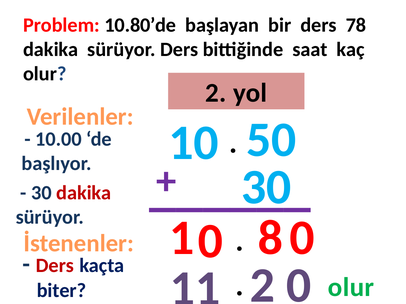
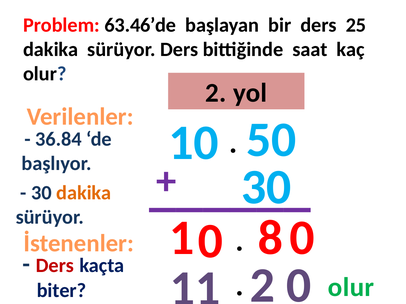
10.80’de: 10.80’de -> 63.46’de
78: 78 -> 25
10.00: 10.00 -> 36.84
dakika at (84, 193) colour: red -> orange
